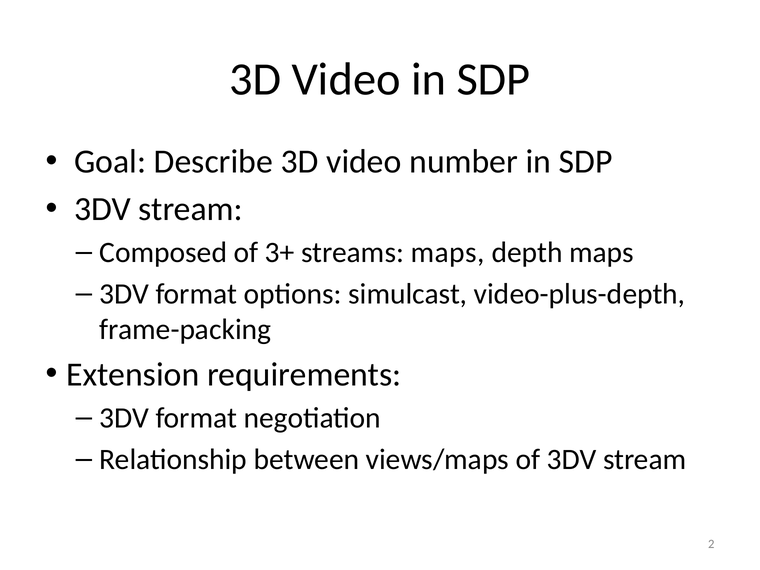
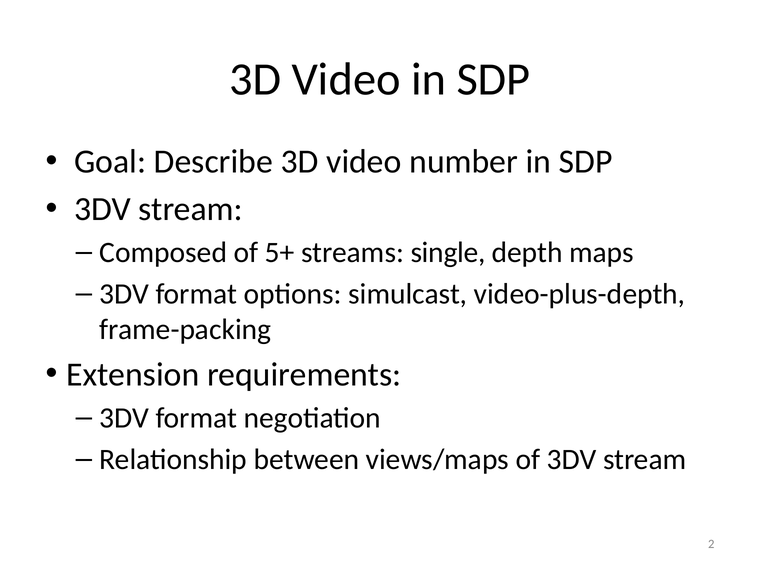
3+: 3+ -> 5+
streams maps: maps -> single
